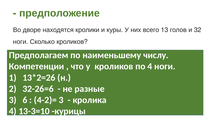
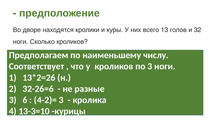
Компетенции: Компетенции -> Соответствует
по 4: 4 -> 3
